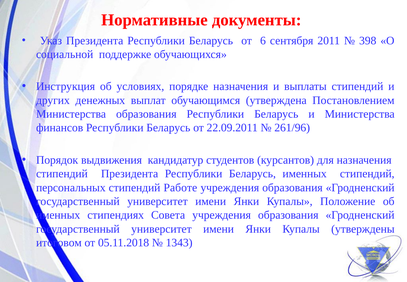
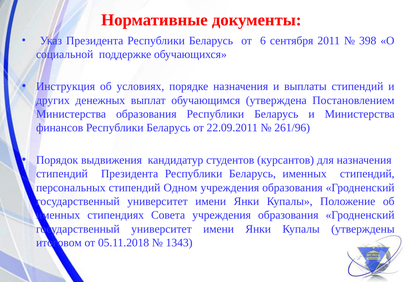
Работе: Работе -> Одном
